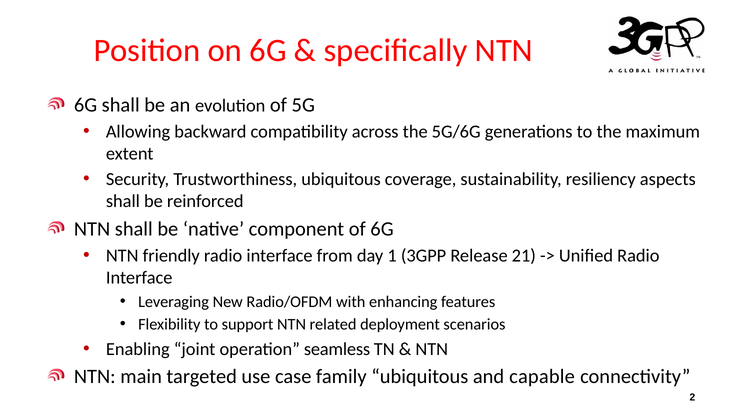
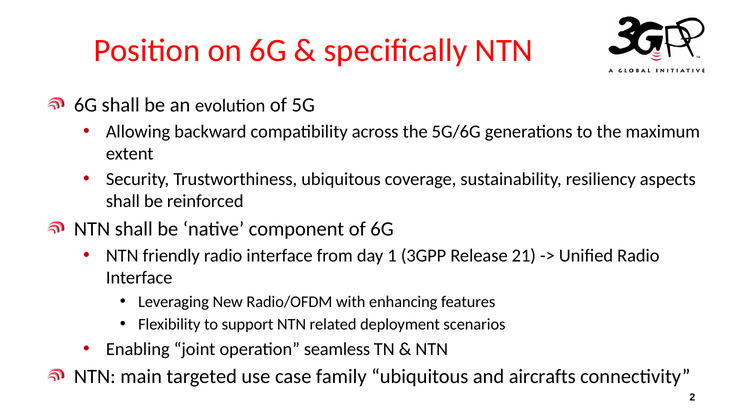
capable: capable -> aircrafts
